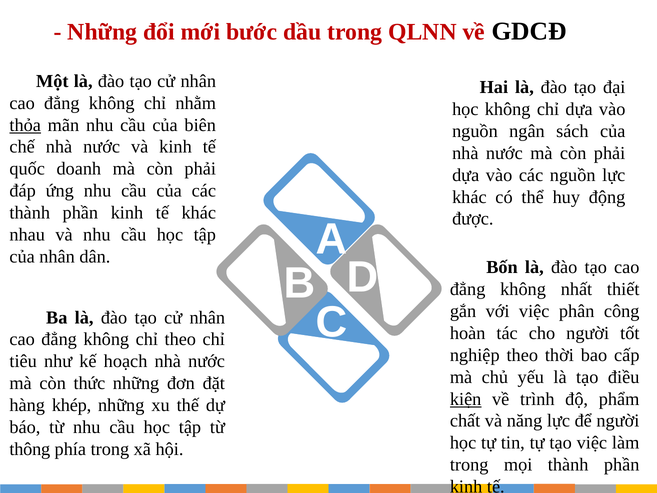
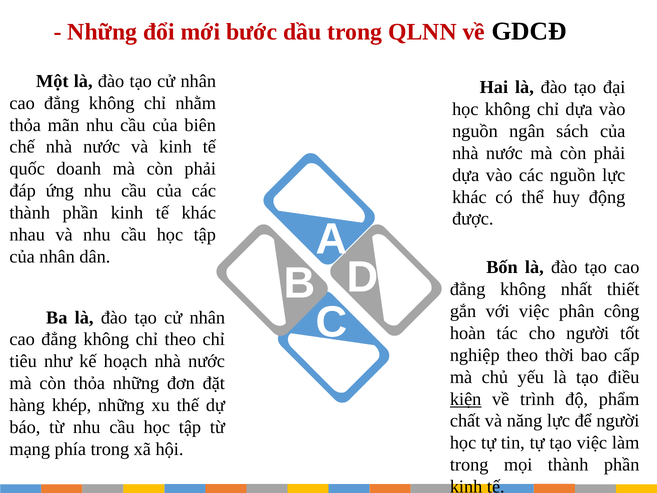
thỏa at (25, 125) underline: present -> none
còn thức: thức -> thỏa
thông: thông -> mạng
